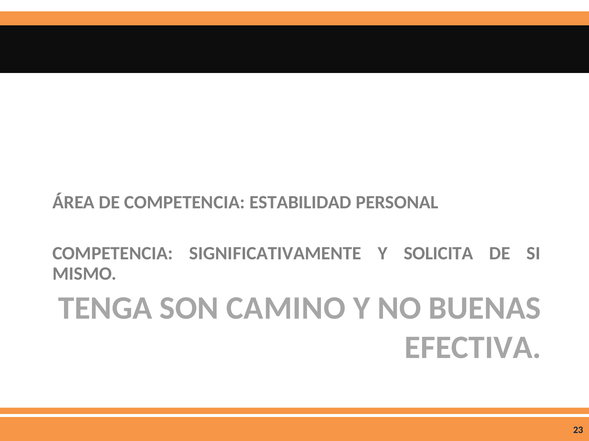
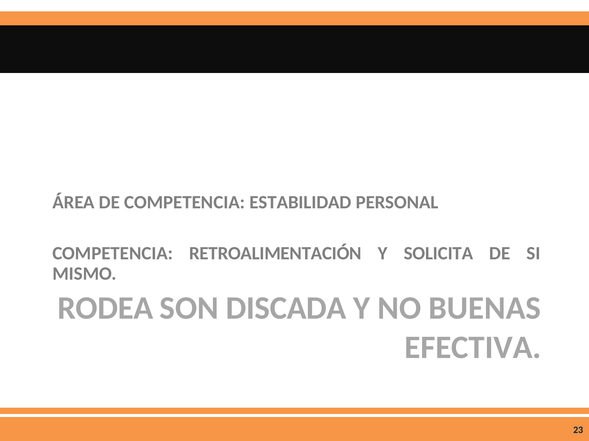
SIGNIFICATIVAMENTE: SIGNIFICATIVAMENTE -> RETROALIMENTACIÓN
TENGA: TENGA -> RODEA
CAMINO: CAMINO -> DISCADA
